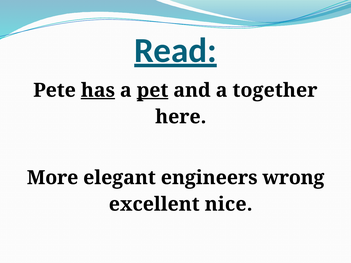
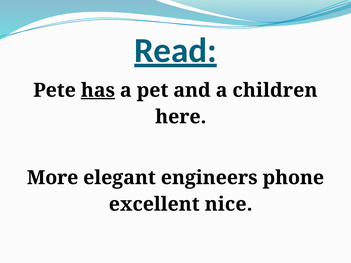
pet underline: present -> none
together: together -> children
wrong: wrong -> phone
